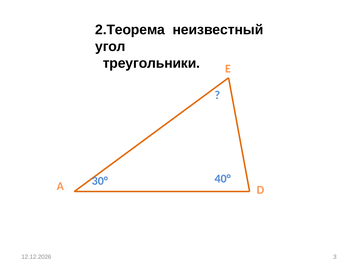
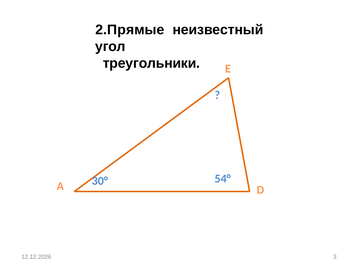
2.Теорема: 2.Теорема -> 2.Прямые
40°: 40° -> 54°
